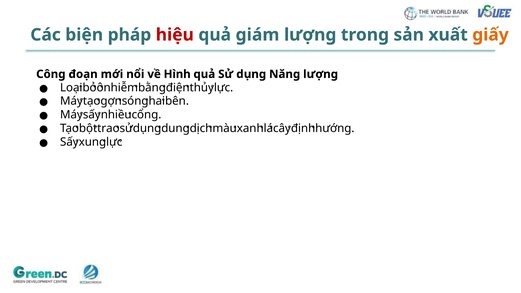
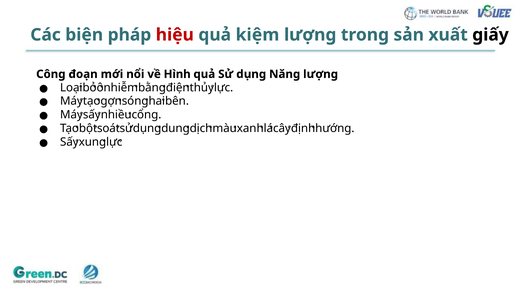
giám: giám -> kiệm
giấy colour: orange -> black
trao: trao -> soát
